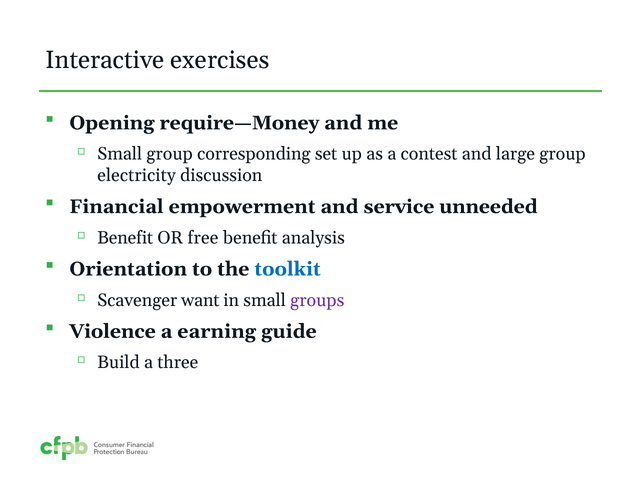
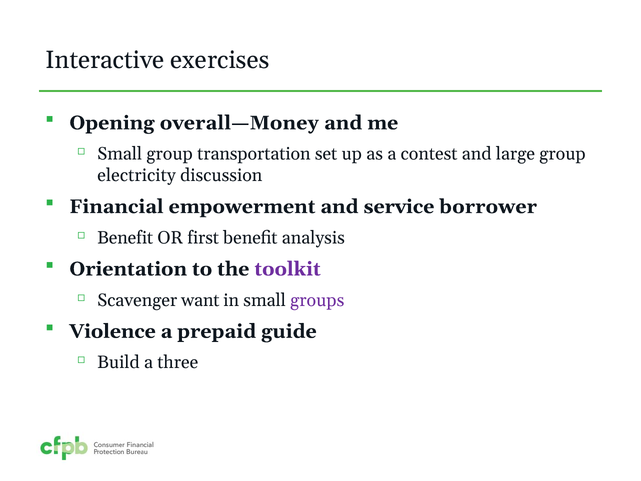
require—Money: require—Money -> overall—Money
corresponding: corresponding -> transportation
unneeded: unneeded -> borrower
free: free -> first
toolkit colour: blue -> purple
earning: earning -> prepaid
